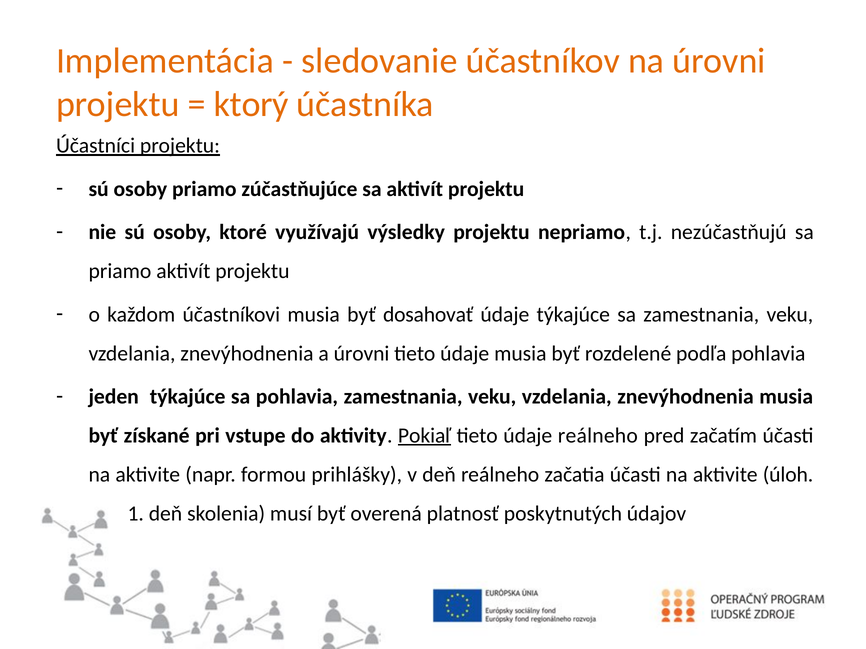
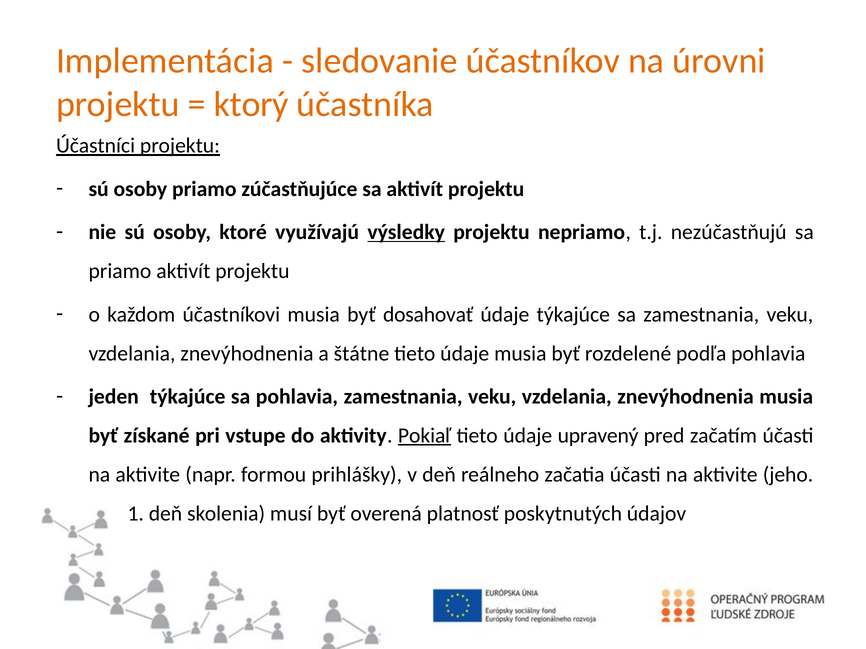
výsledky underline: none -> present
a úrovni: úrovni -> štátne
údaje reálneho: reálneho -> upravený
úloh: úloh -> jeho
